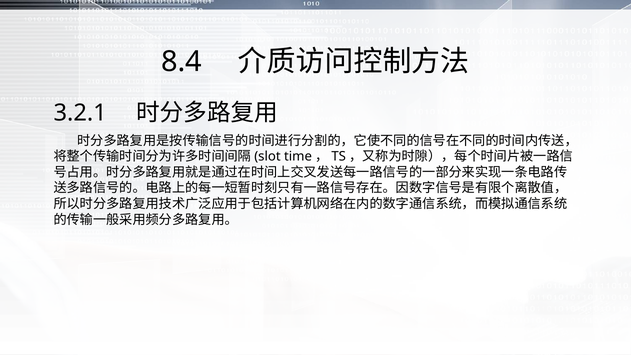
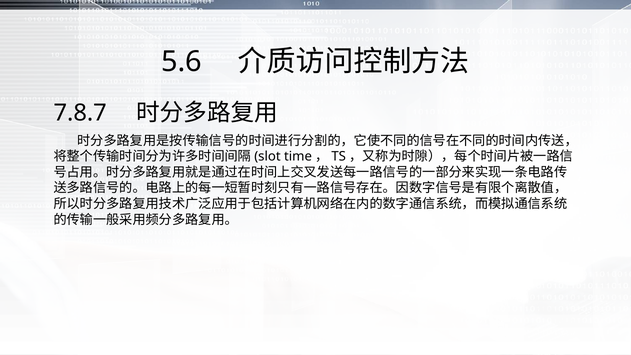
8.4: 8.4 -> 5.6
3.2.1: 3.2.1 -> 7.8.7
